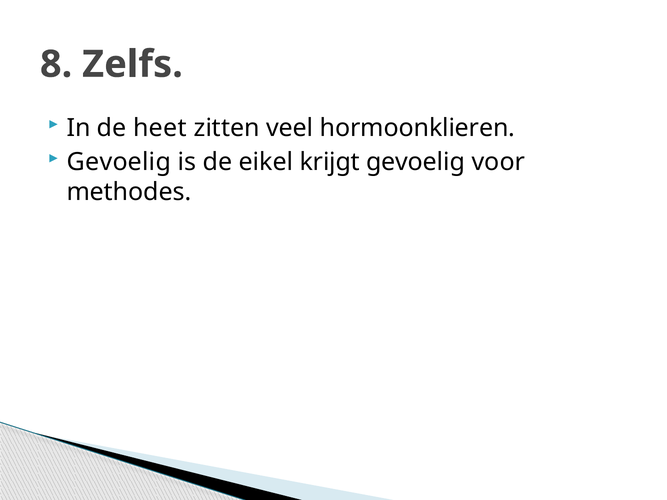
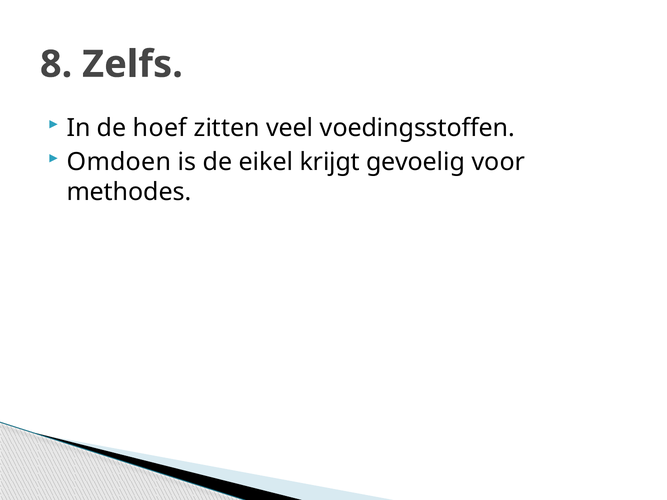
heet: heet -> hoef
hormoonklieren: hormoonklieren -> voedingsstoffen
Gevoelig at (119, 162): Gevoelig -> Omdoen
